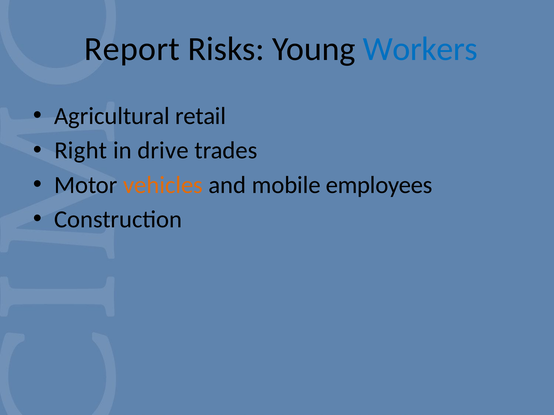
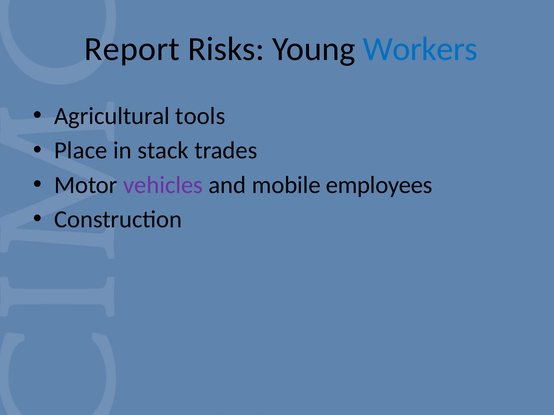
retail: retail -> tools
Right: Right -> Place
drive: drive -> stack
vehicles colour: orange -> purple
